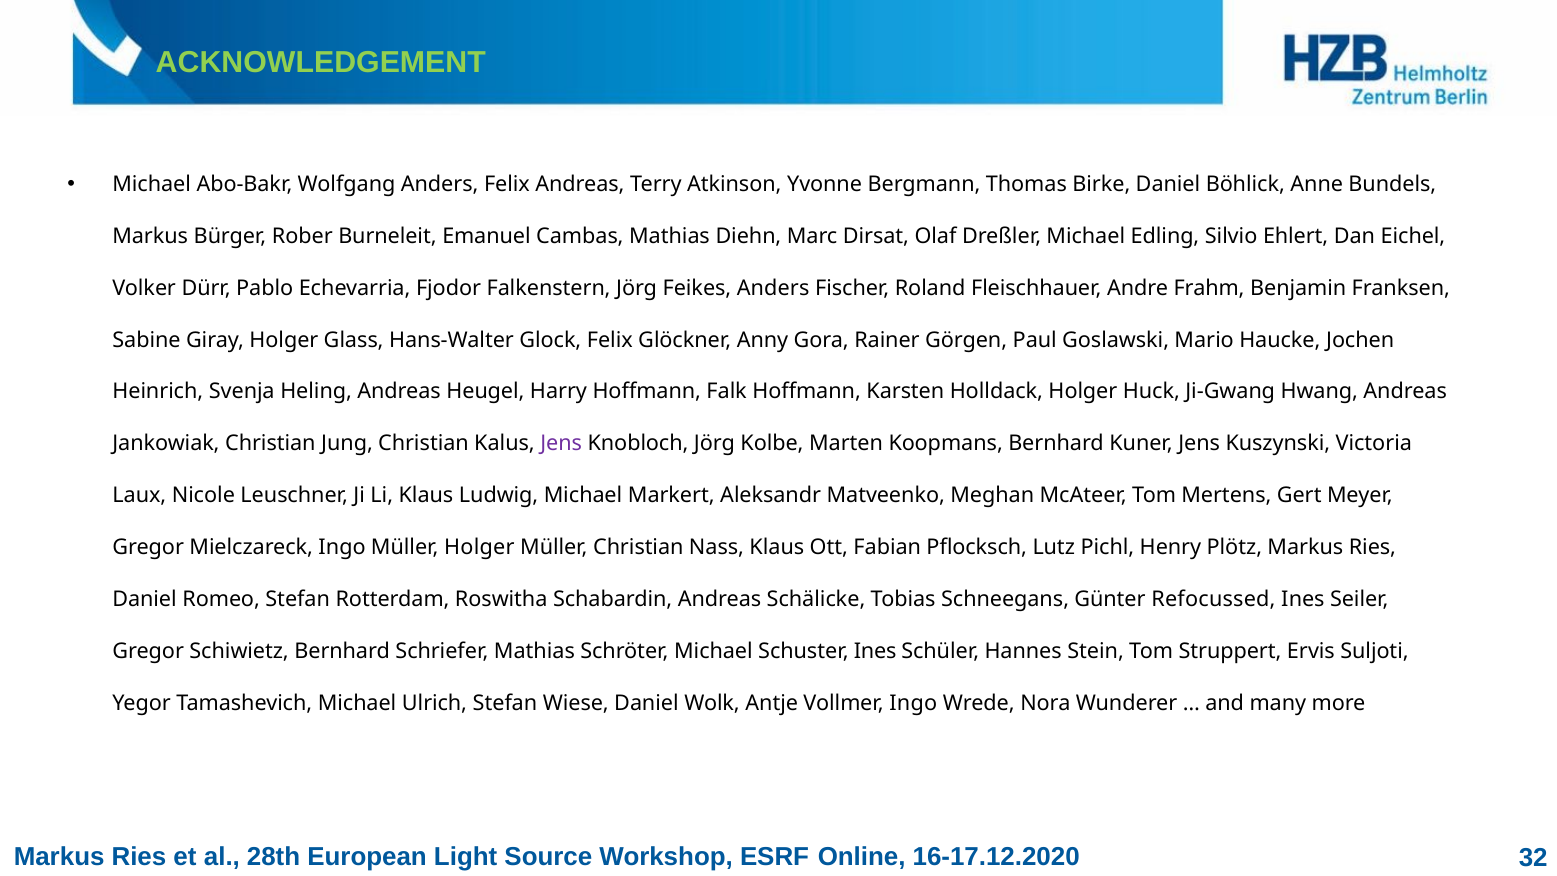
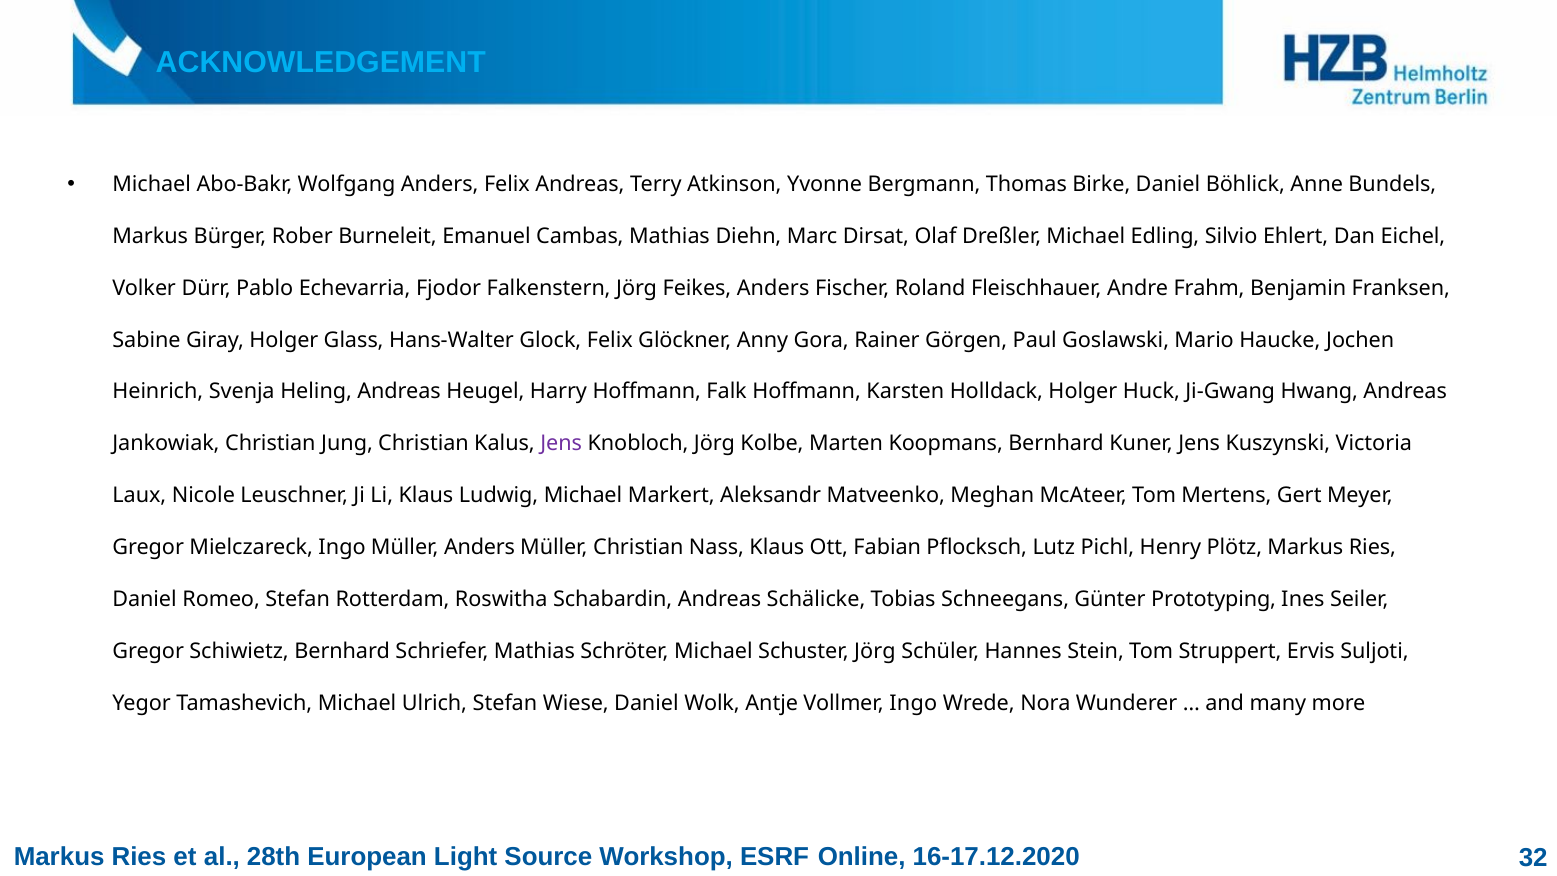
ACKNOWLEDGEMENT colour: light green -> light blue
Müller Holger: Holger -> Anders
Refocussed: Refocussed -> Prototyping
Schuster Ines: Ines -> Jörg
